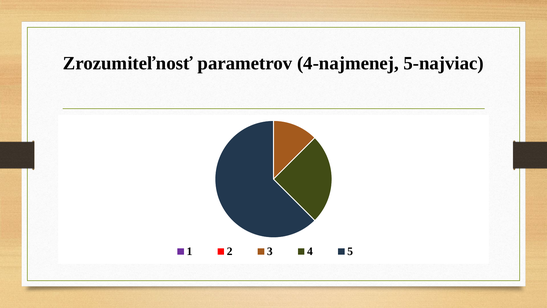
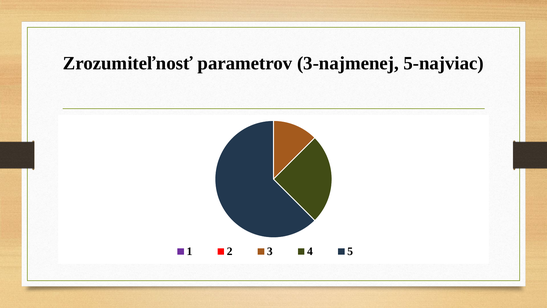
4-najmenej: 4-najmenej -> 3-najmenej
